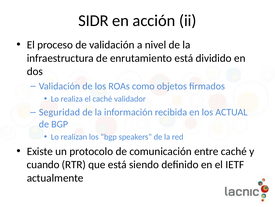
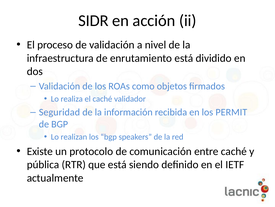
ACTUAL: ACTUAL -> PERMIT
cuando: cuando -> pública
